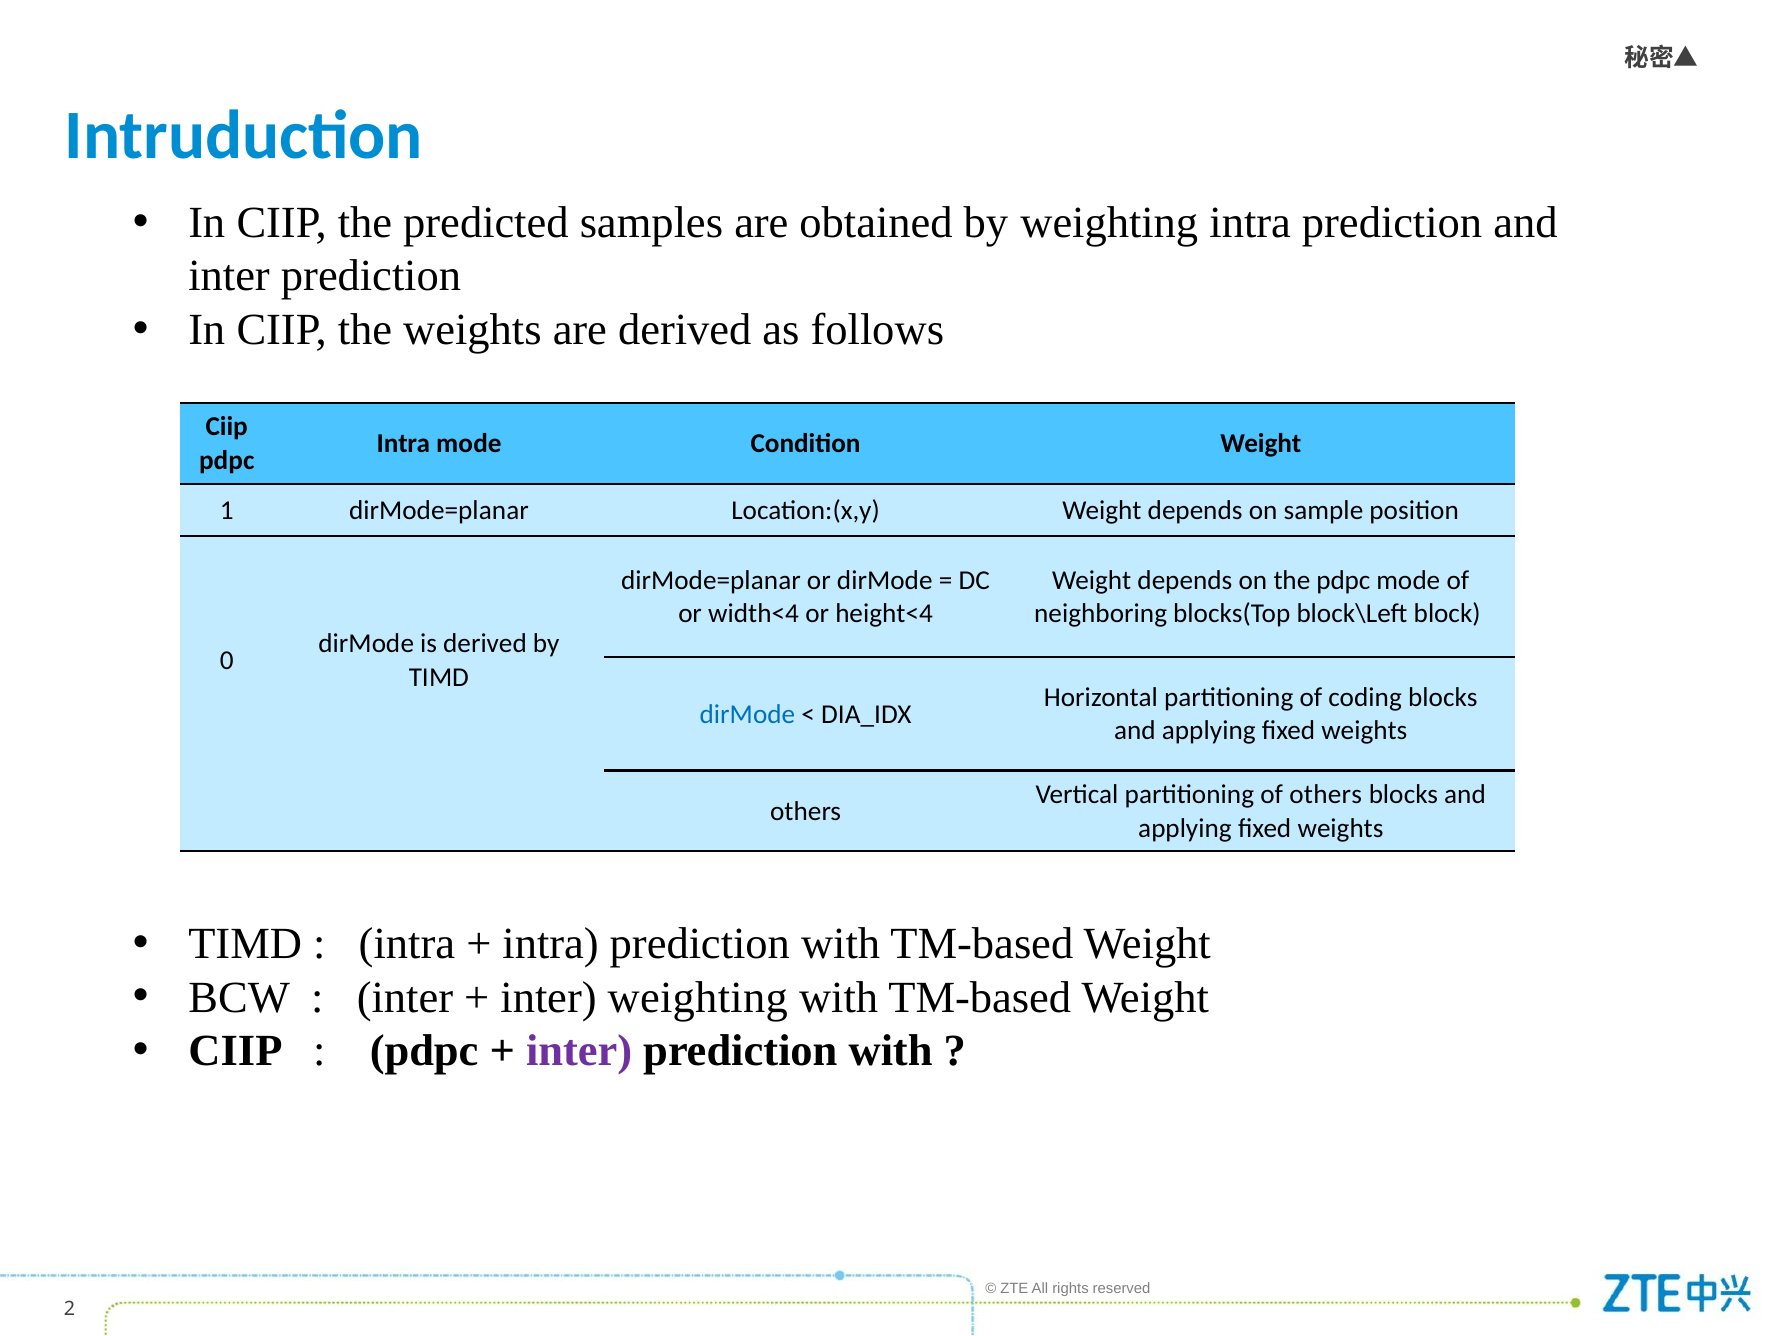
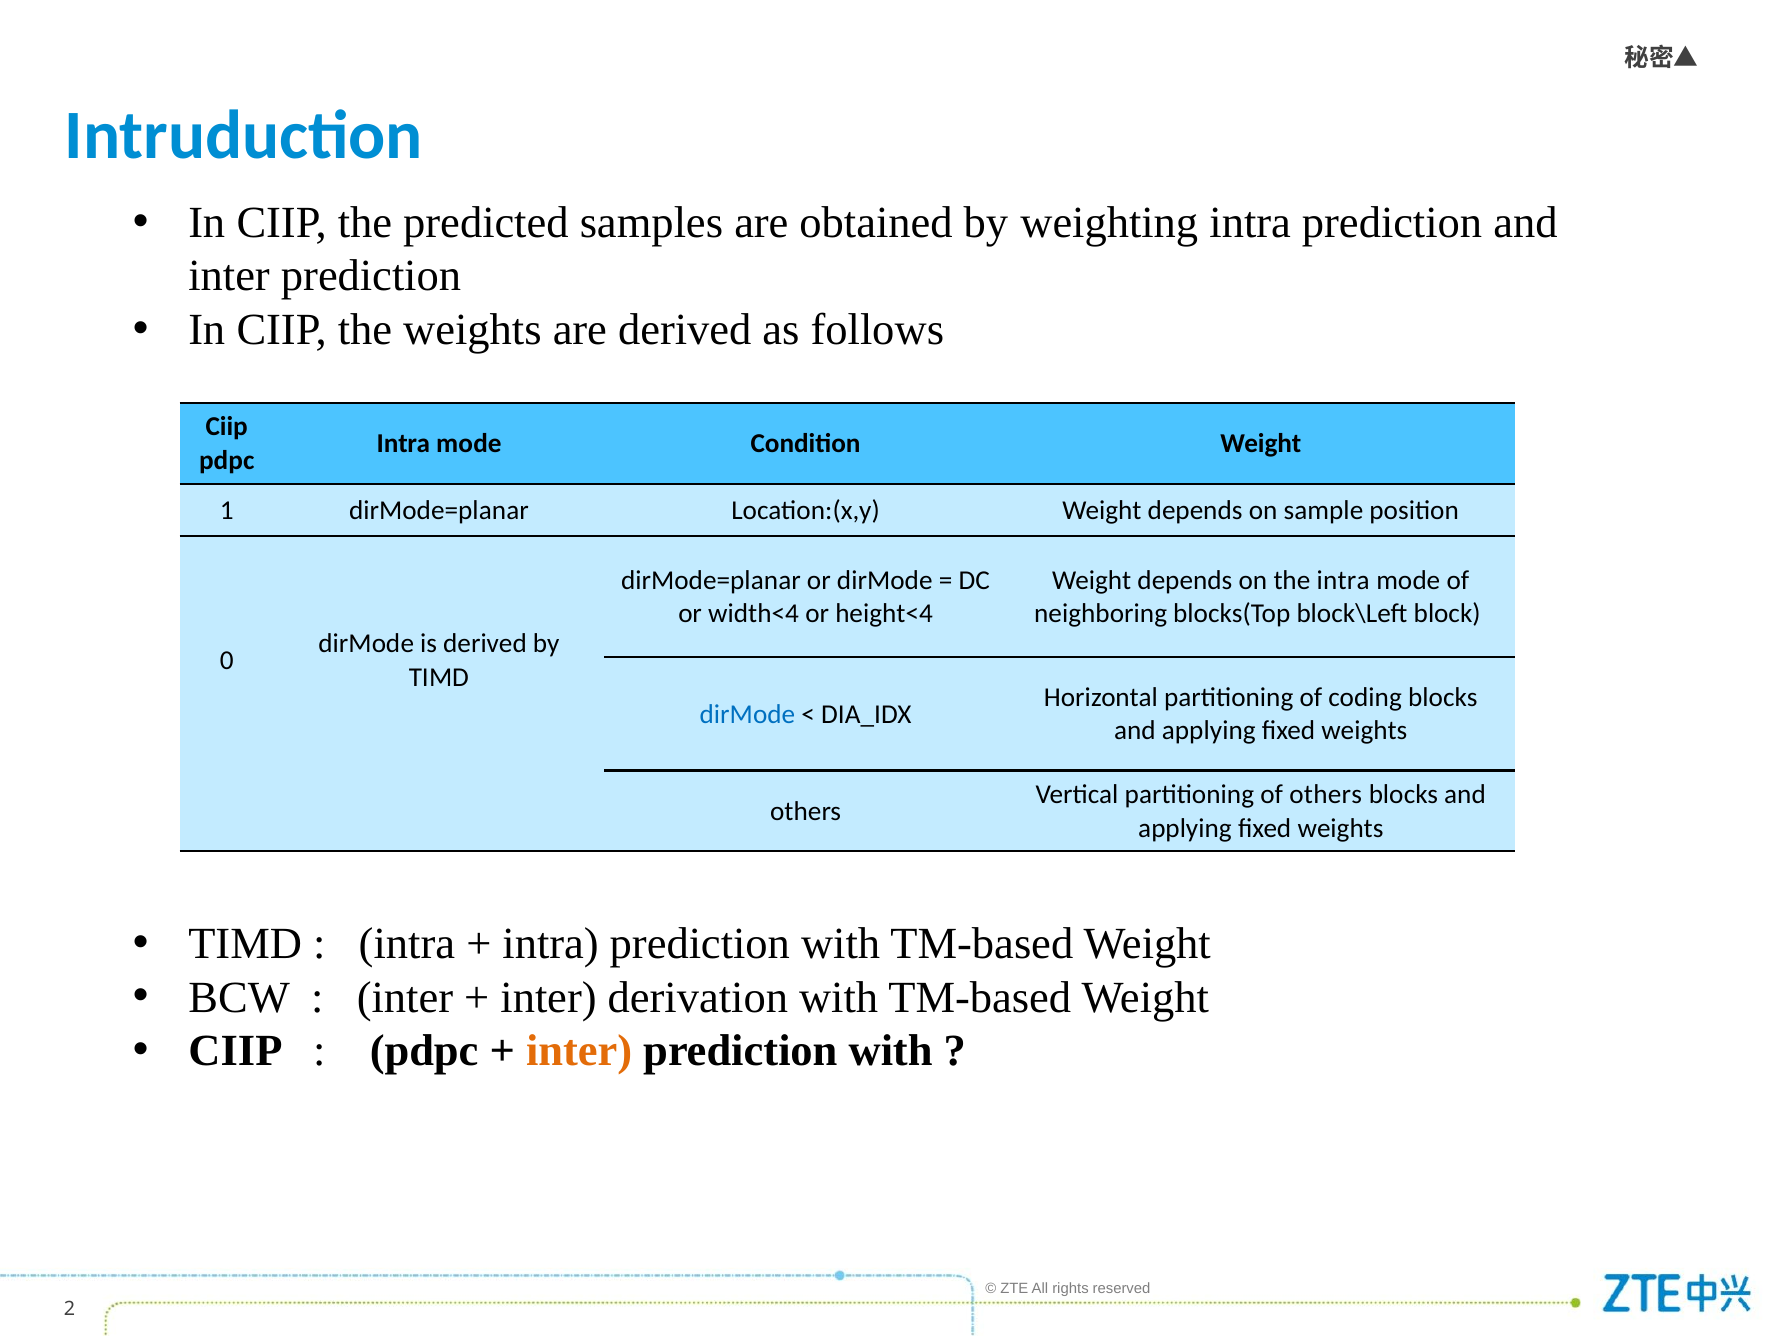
the pdpc: pdpc -> intra
inter weighting: weighting -> derivation
inter at (579, 1051) colour: purple -> orange
